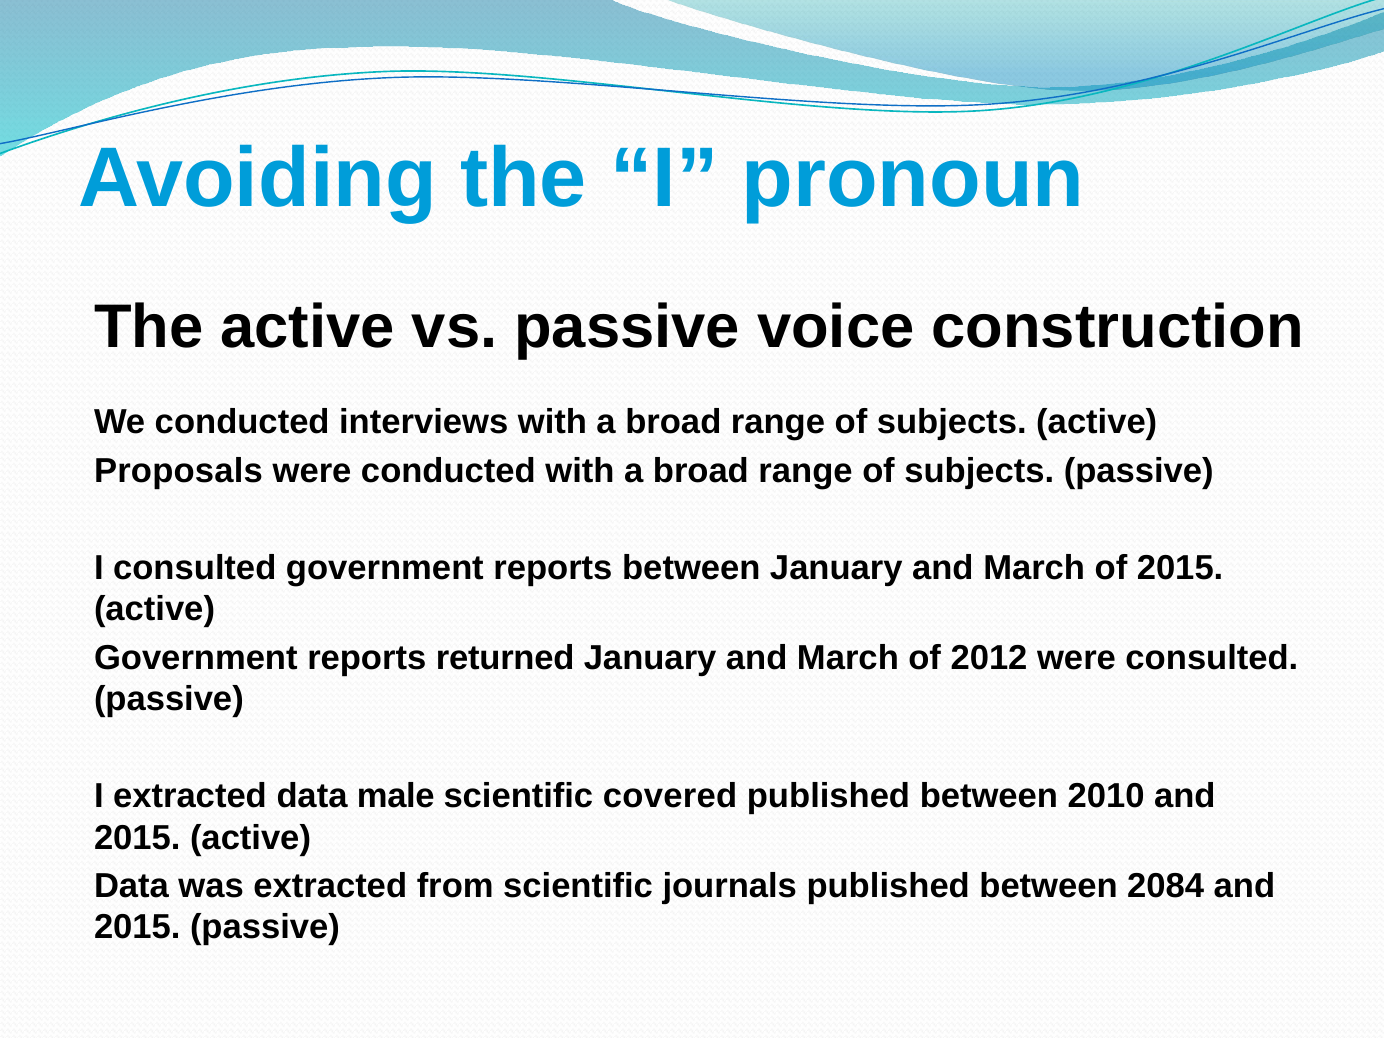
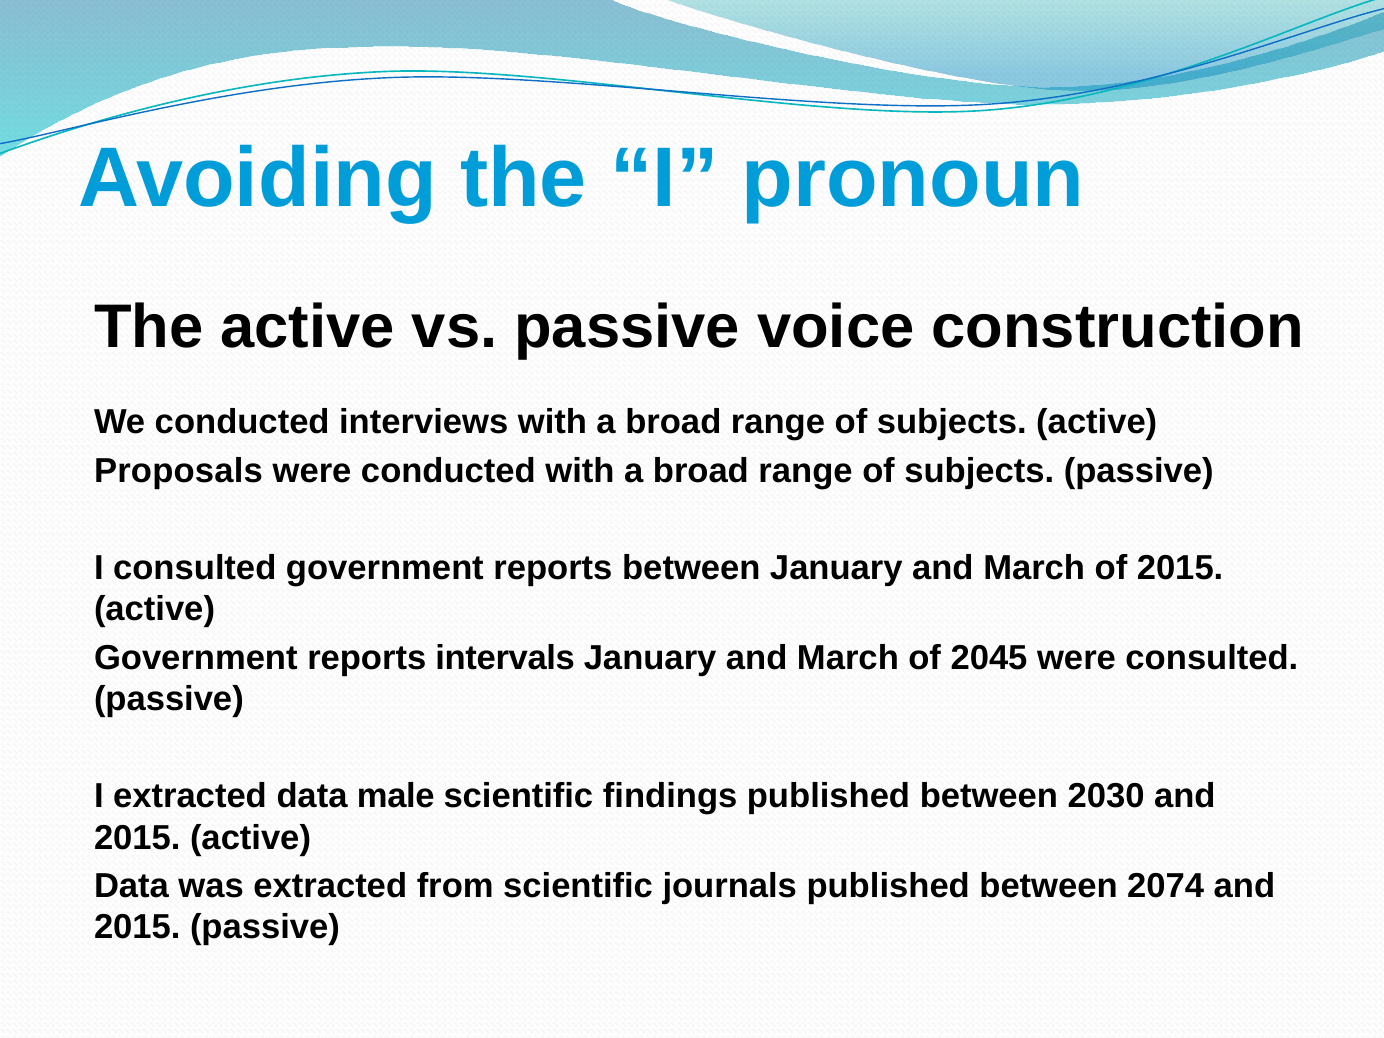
returned: returned -> intervals
2012: 2012 -> 2045
covered: covered -> findings
2010: 2010 -> 2030
2084: 2084 -> 2074
